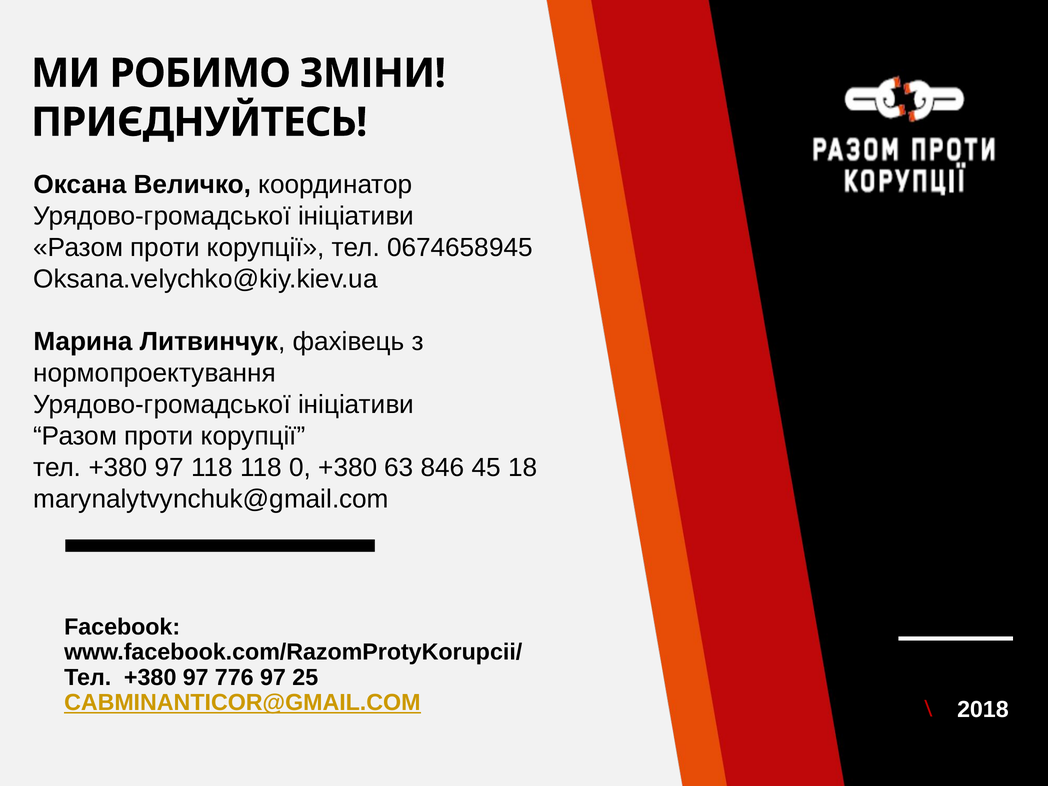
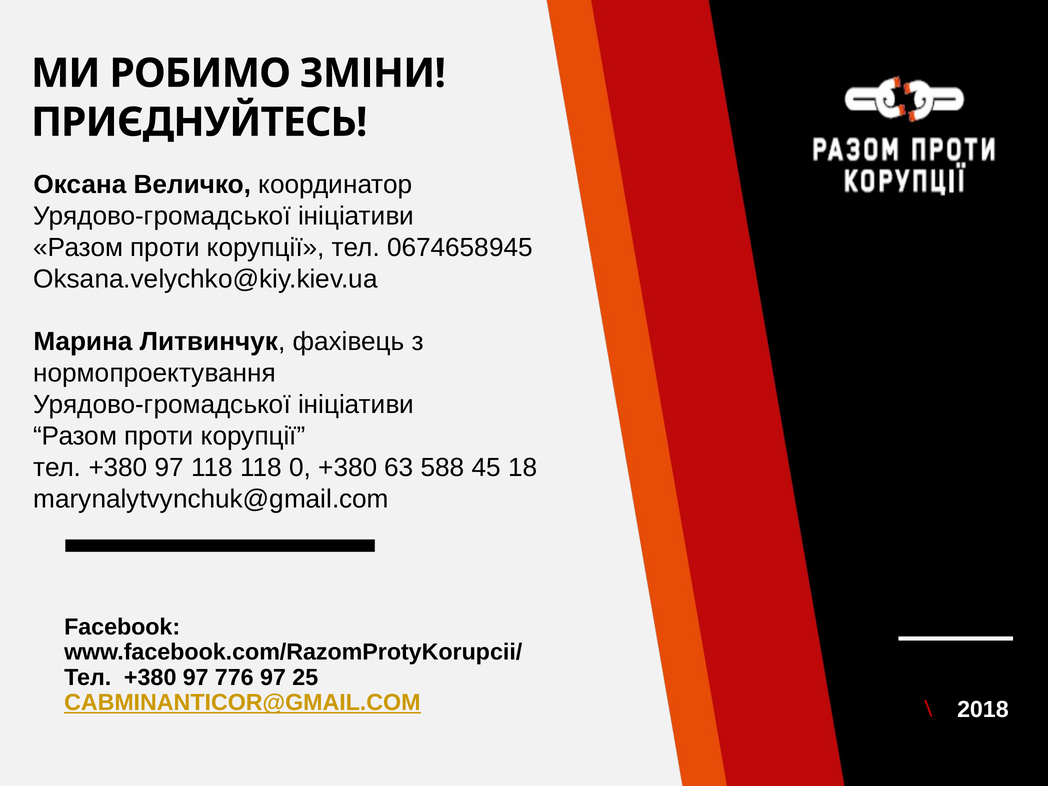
846: 846 -> 588
